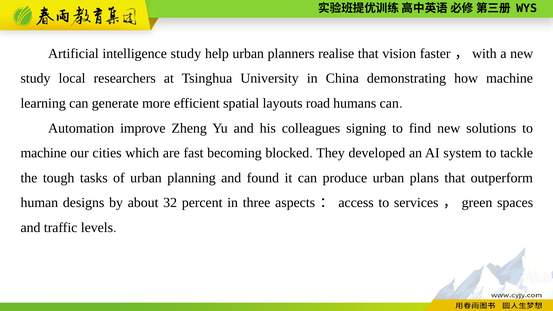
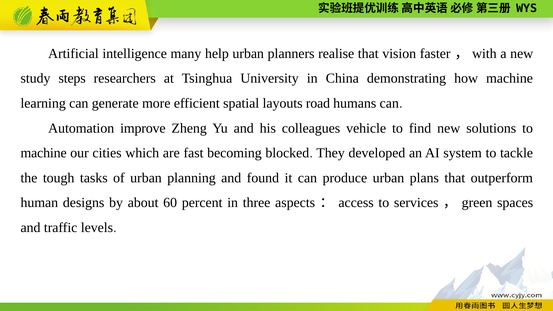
intelligence study: study -> many
local: local -> steps
signing: signing -> vehicle
32: 32 -> 60
